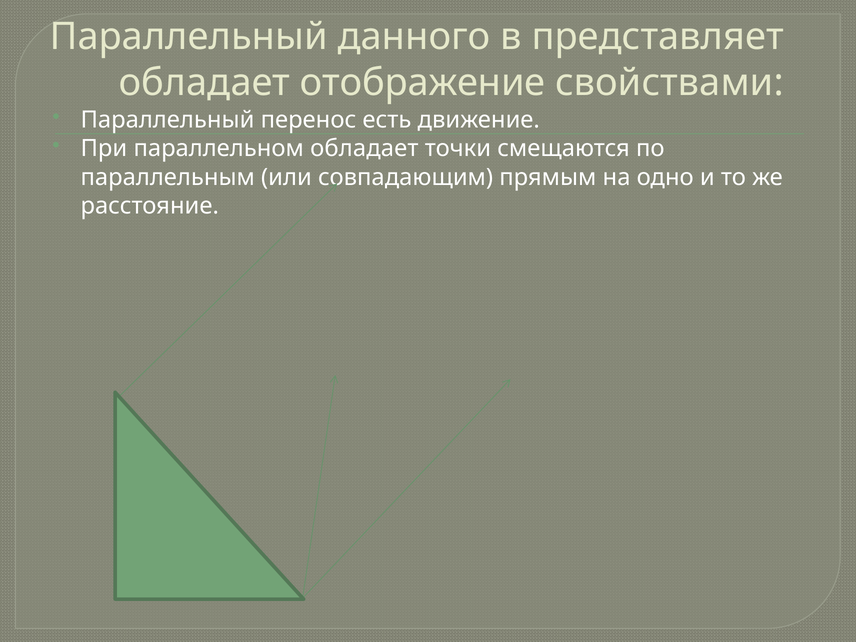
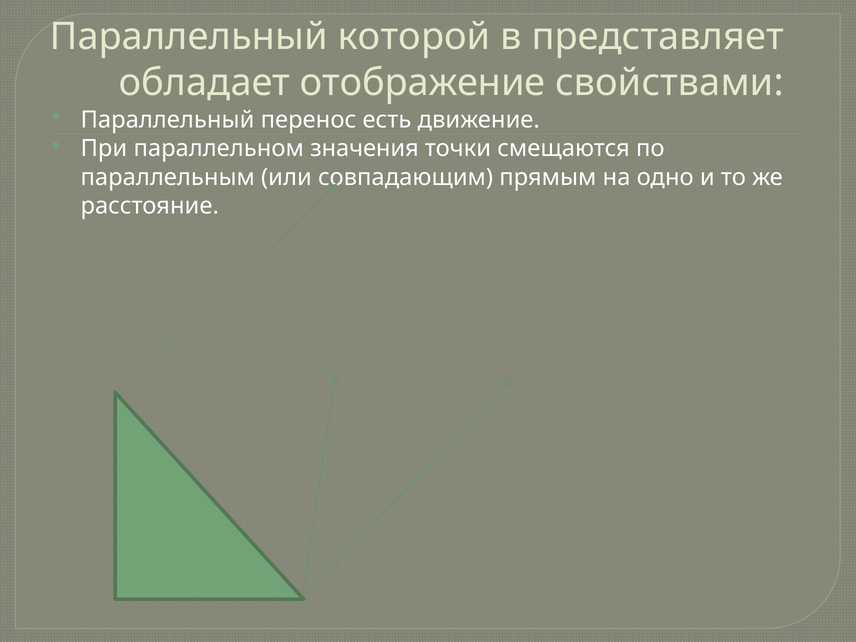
данного: данного -> которой
параллельном обладает: обладает -> значения
